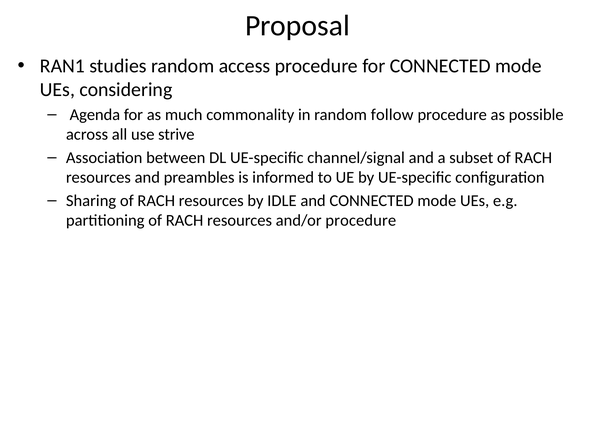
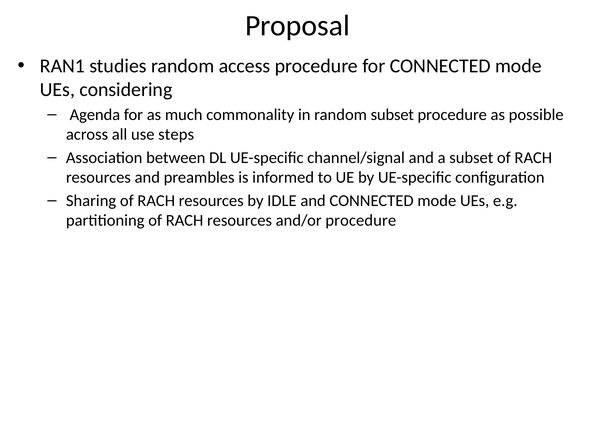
random follow: follow -> subset
strive: strive -> steps
